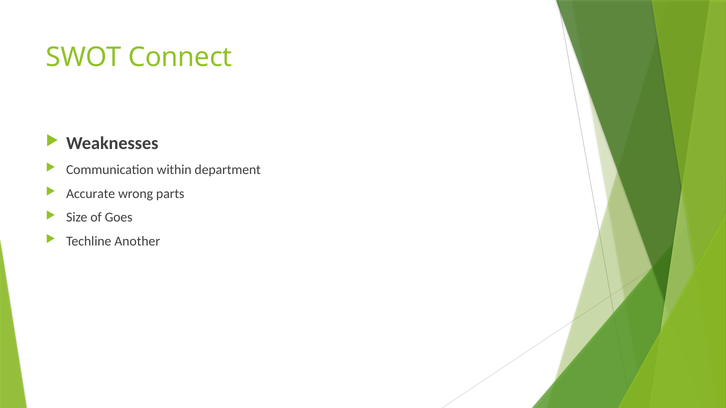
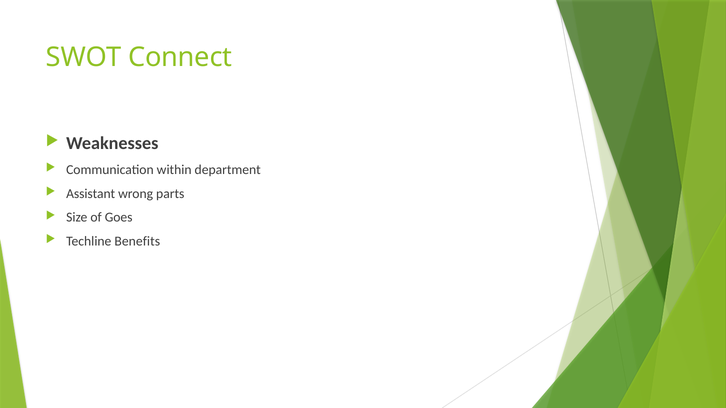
Accurate: Accurate -> Assistant
Another: Another -> Benefits
